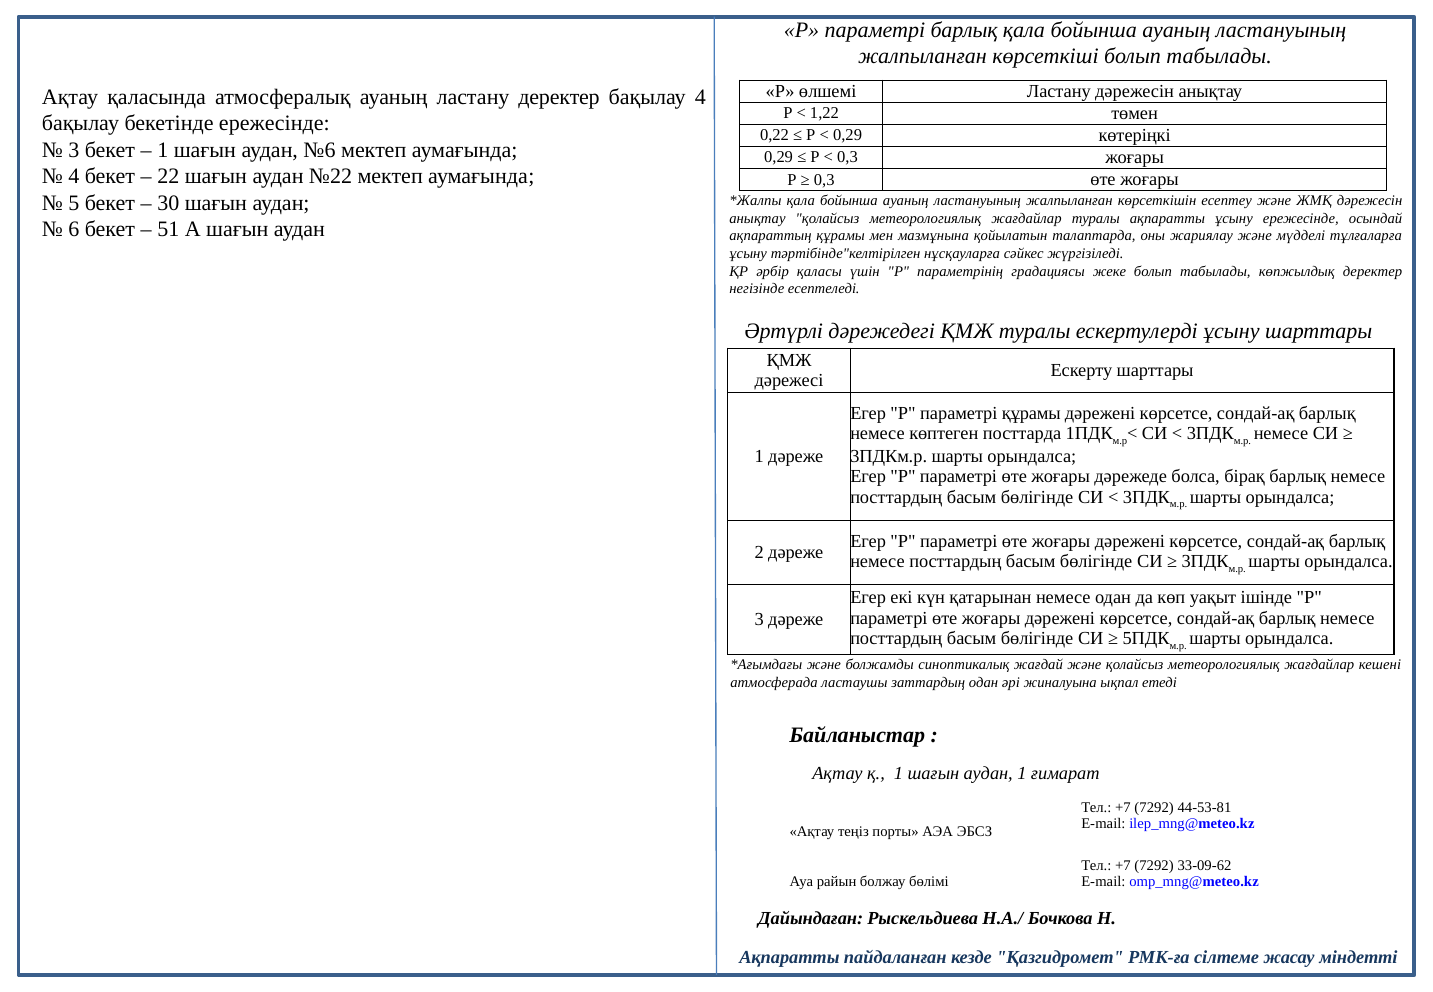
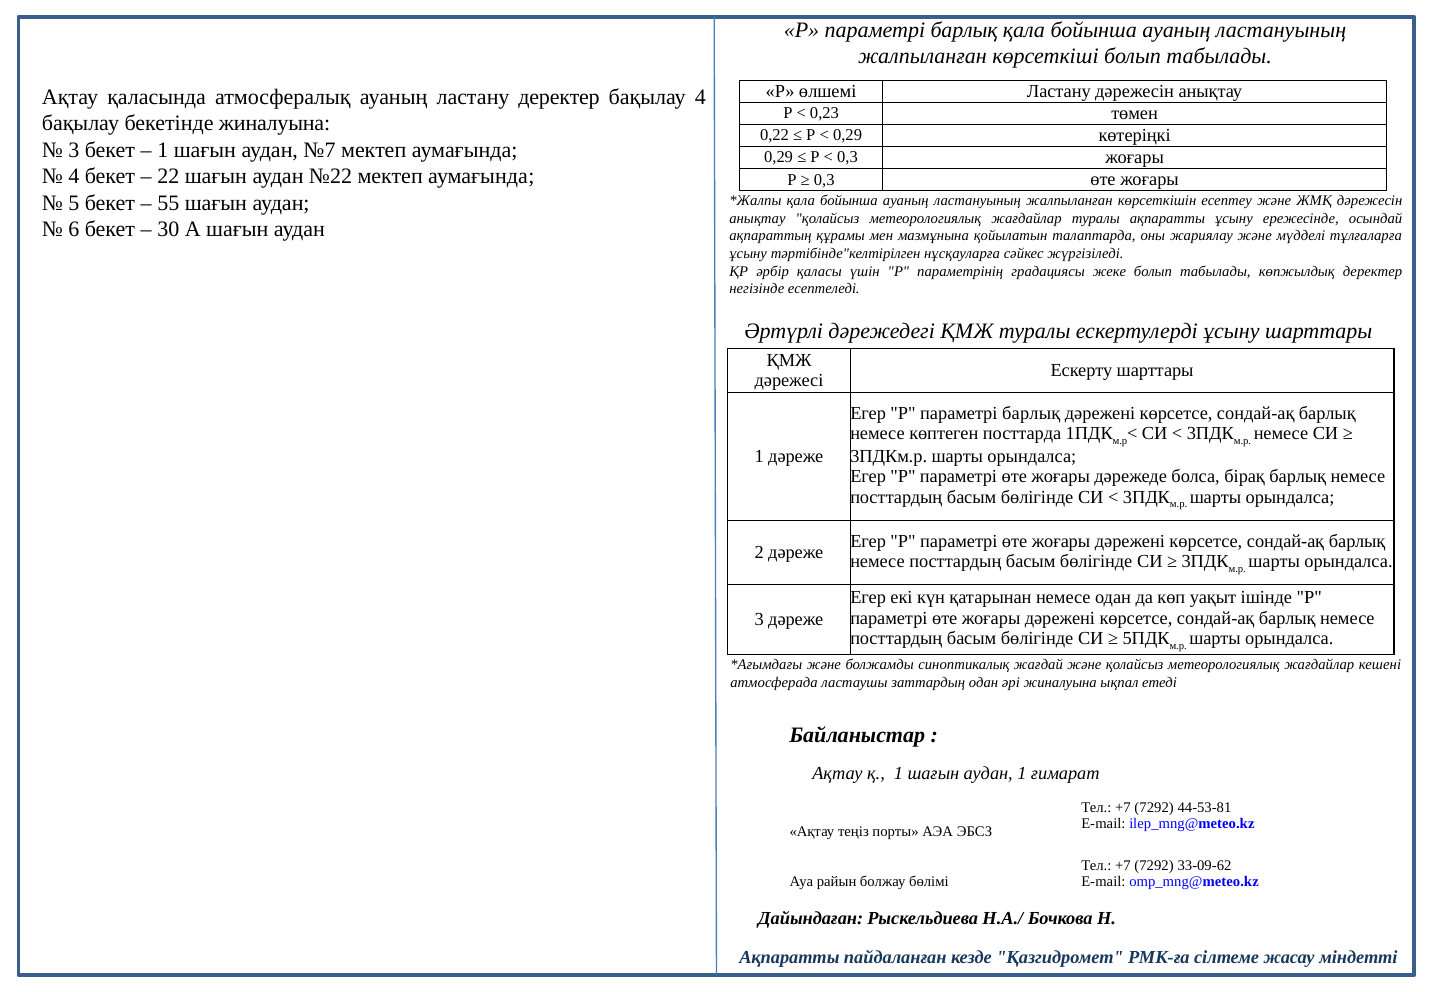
1,22: 1,22 -> 0,23
бекетінде ережесінде: ережесінде -> жиналуына
№6: №6 -> №7
30: 30 -> 55
51: 51 -> 30
Егер Р параметрі құрамы: құрамы -> барлық
